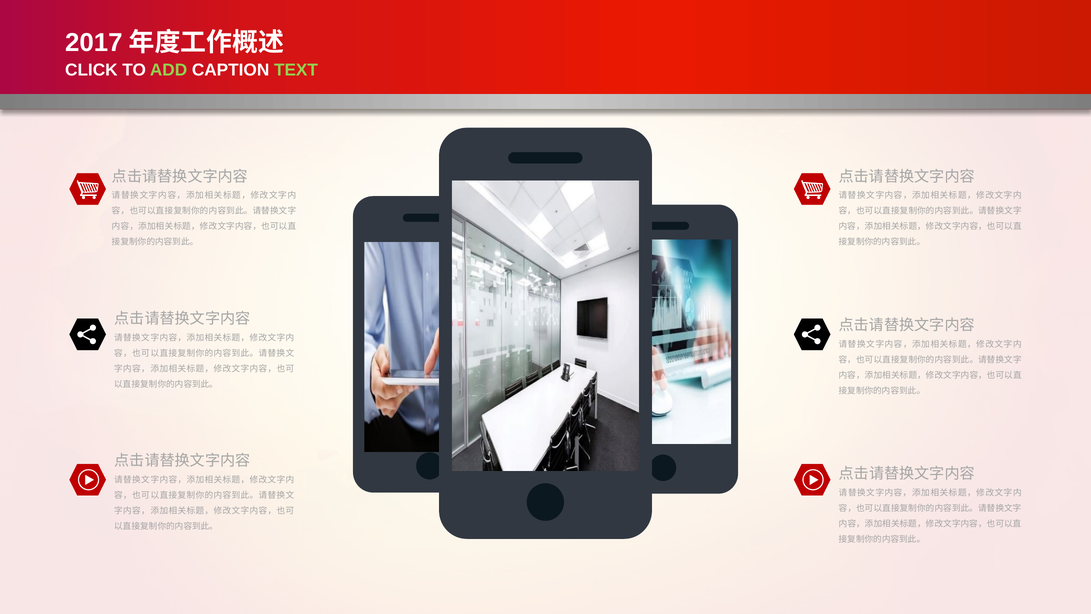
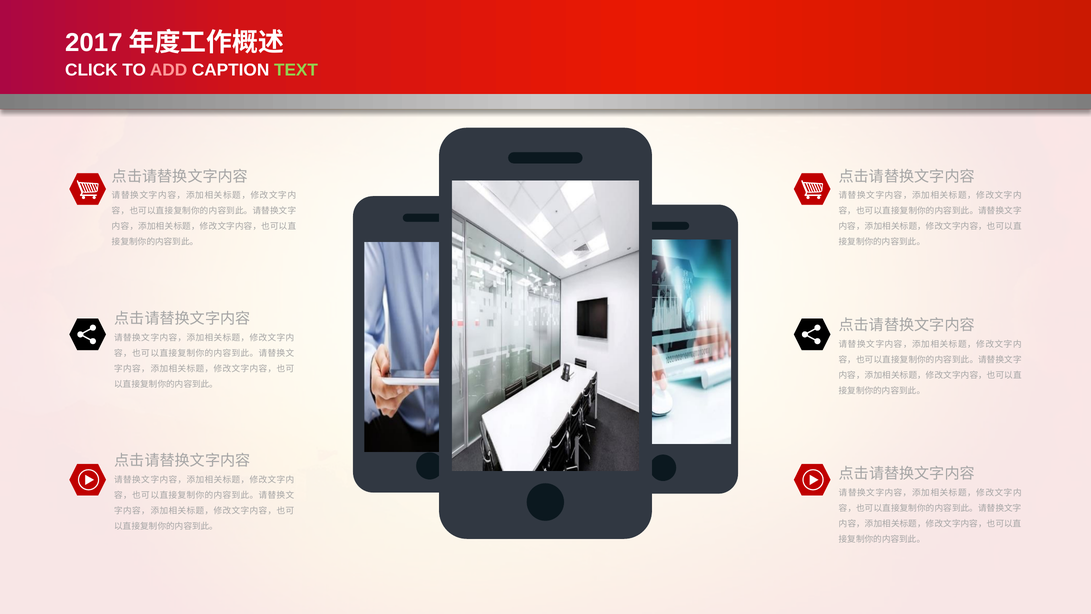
ADD colour: light green -> pink
